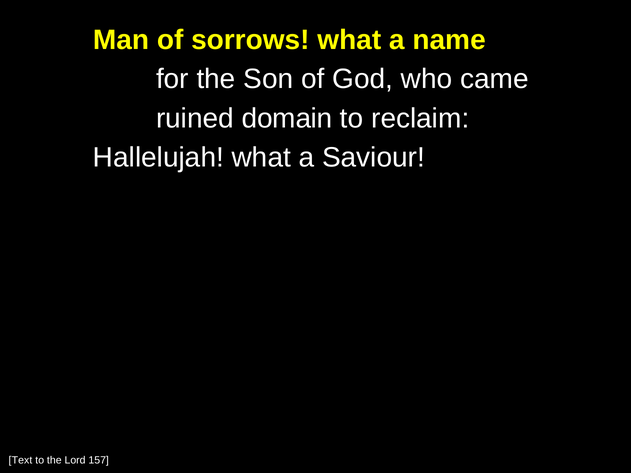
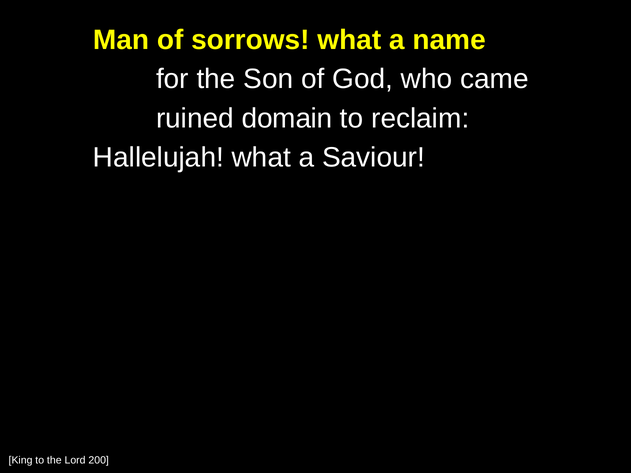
Text: Text -> King
157: 157 -> 200
